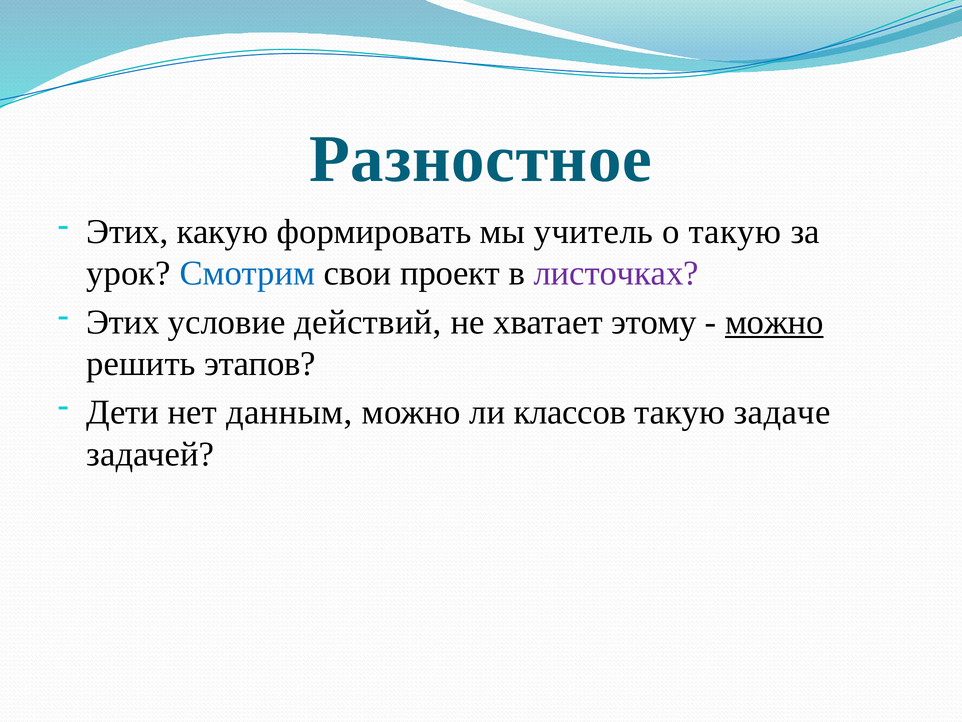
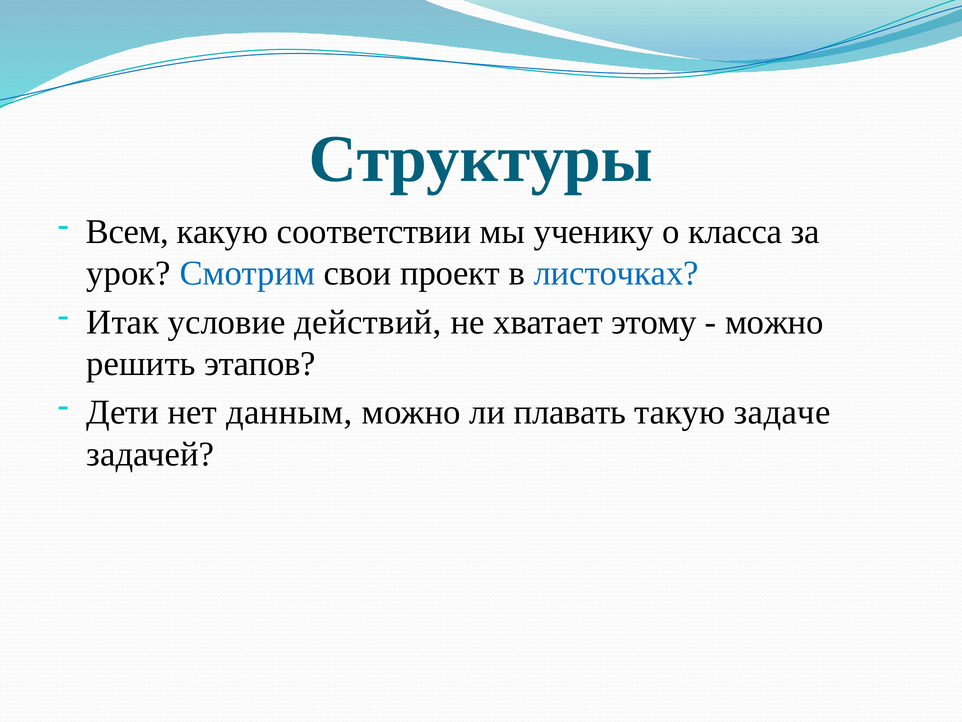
Разностное: Разностное -> Структуры
Этих at (127, 232): Этих -> Всем
формировать: формировать -> соответствии
учитель: учитель -> ученику
о такую: такую -> класса
листочках colour: purple -> blue
Этих at (123, 322): Этих -> Итак
можно at (774, 322) underline: present -> none
классов: классов -> плавать
